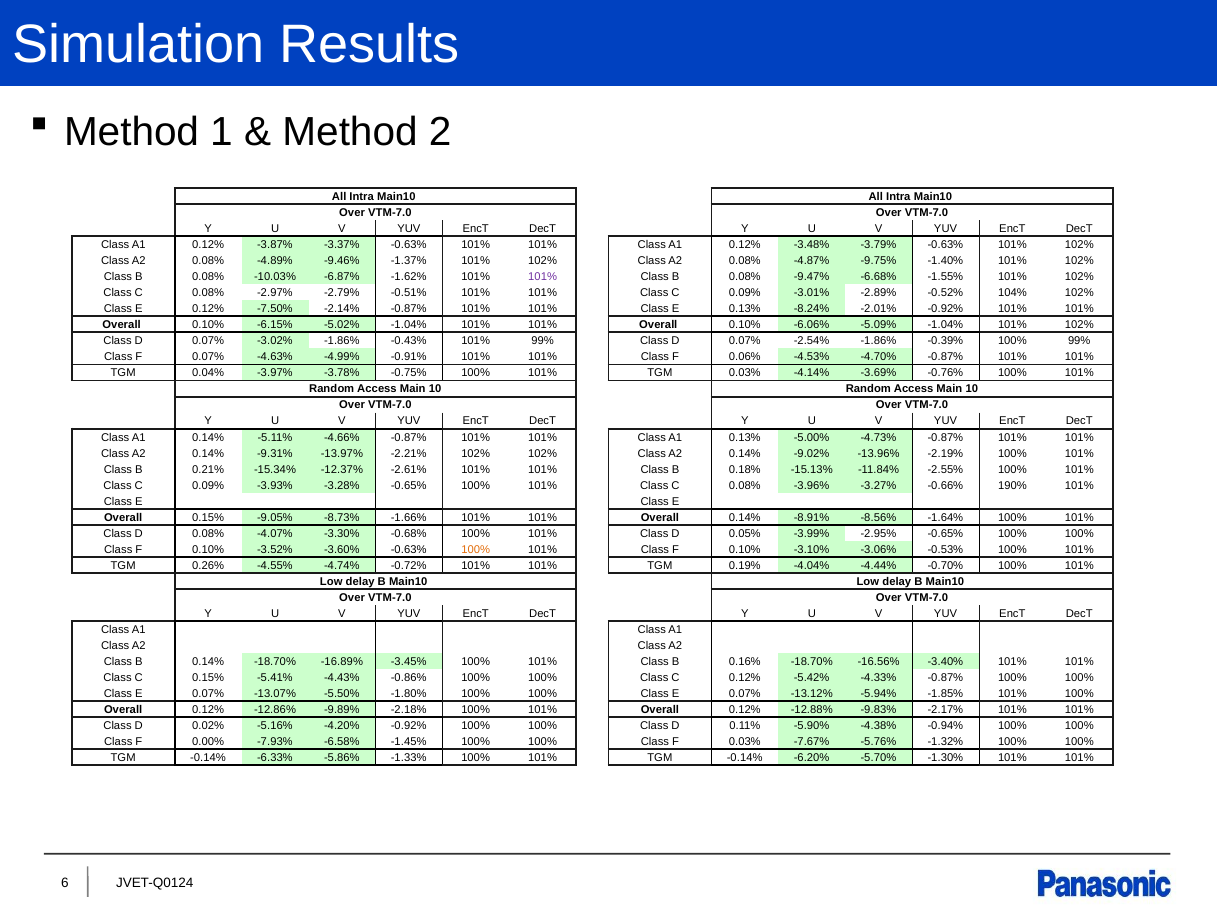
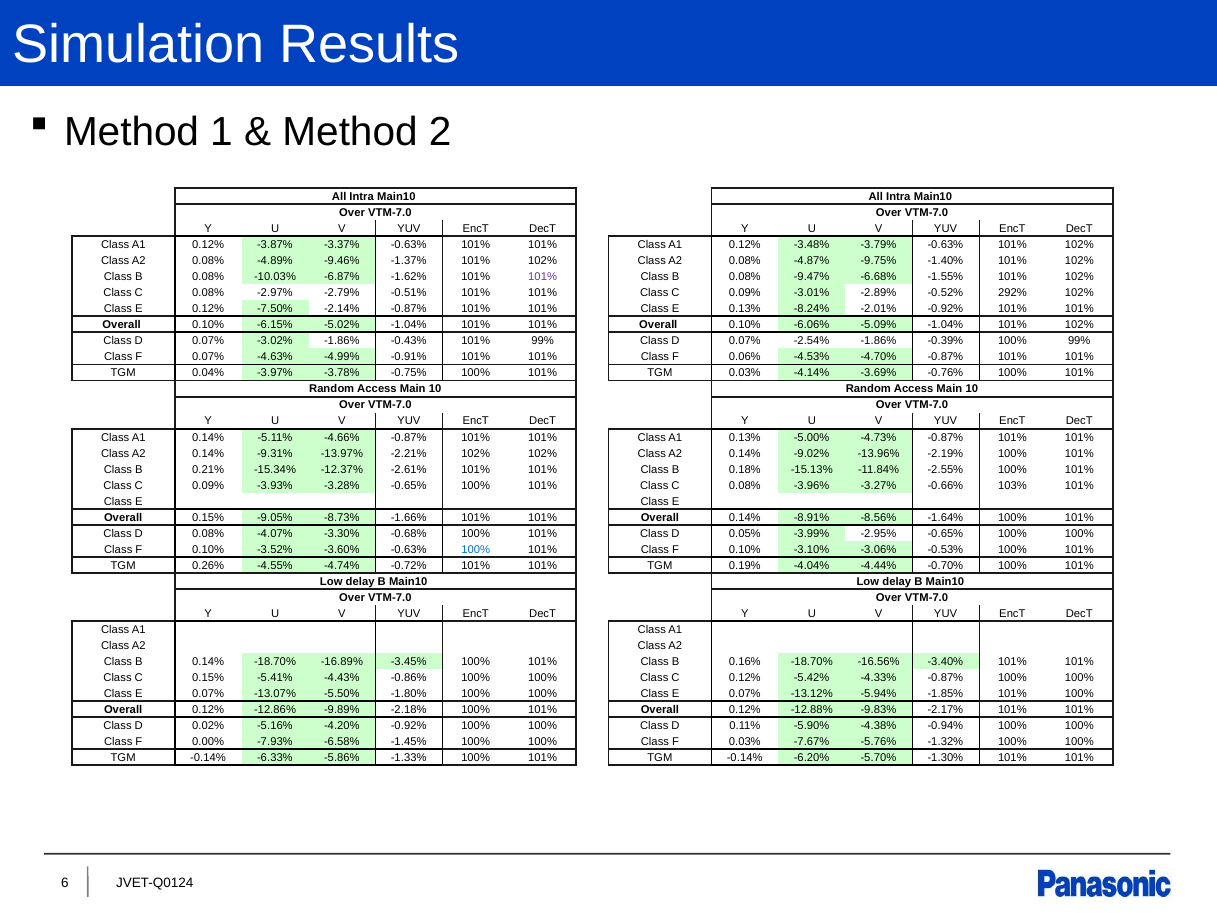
104%: 104% -> 292%
190%: 190% -> 103%
100% at (476, 549) colour: orange -> blue
